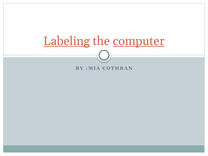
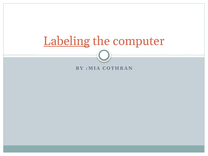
computer underline: present -> none
